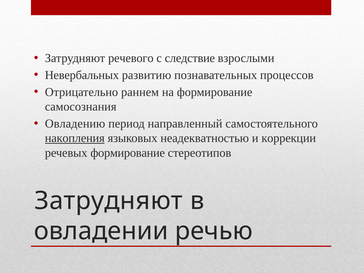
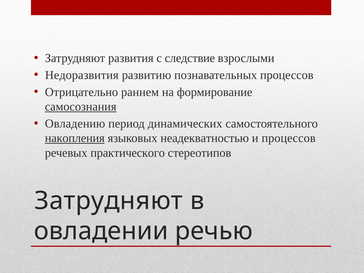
речевого: речевого -> развития
Невербальных: Невербальных -> Недоразвития
самосознания underline: none -> present
направленный: направленный -> динамических
и коррекции: коррекции -> процессов
речевых формирование: формирование -> практического
